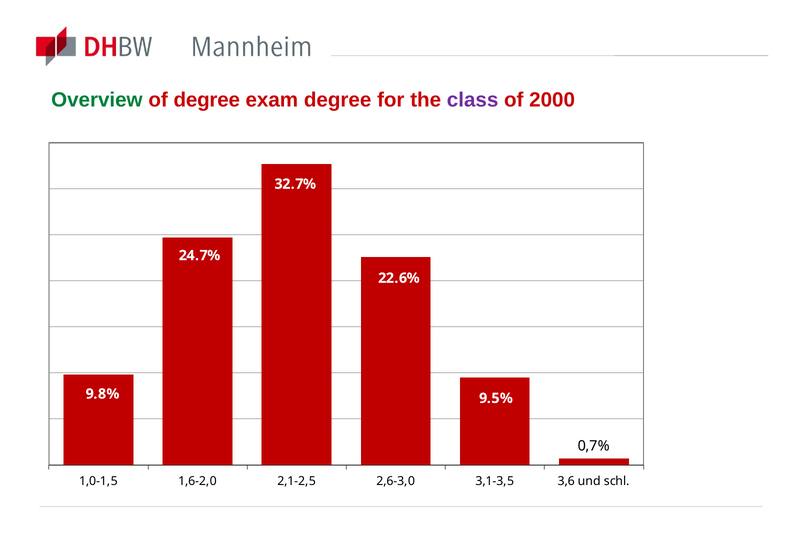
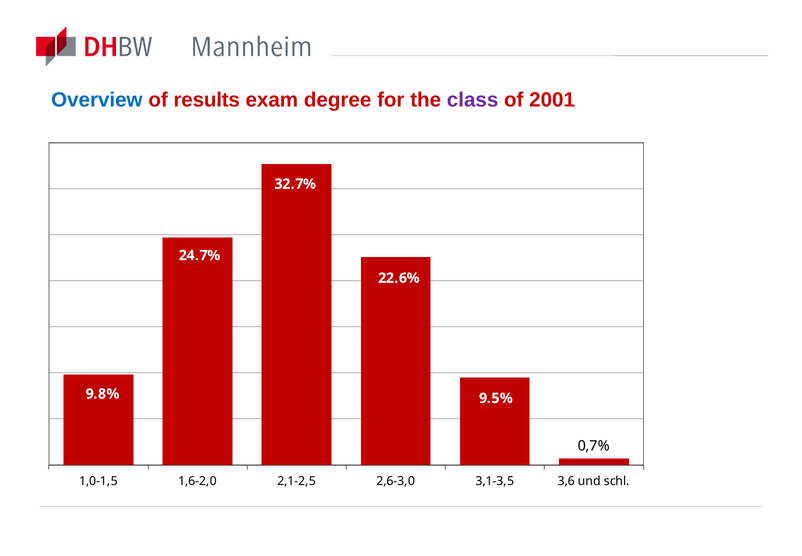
Overview colour: green -> blue
of degree: degree -> results
2000: 2000 -> 2001
